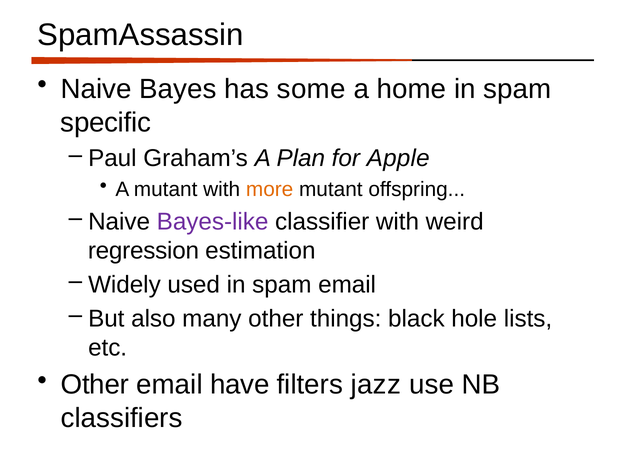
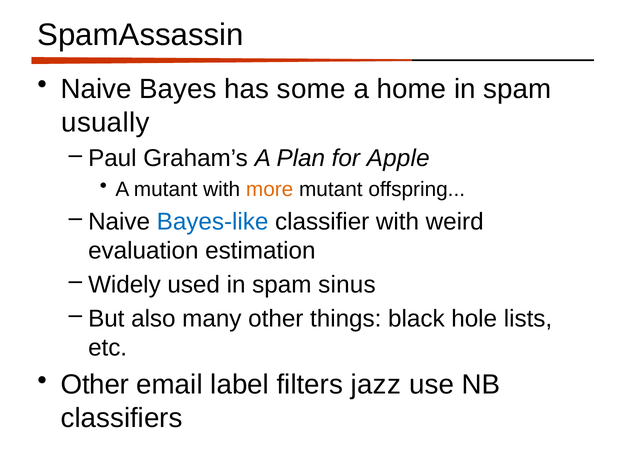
specific: specific -> usually
Bayes-like colour: purple -> blue
regression: regression -> evaluation
spam email: email -> sinus
have: have -> label
